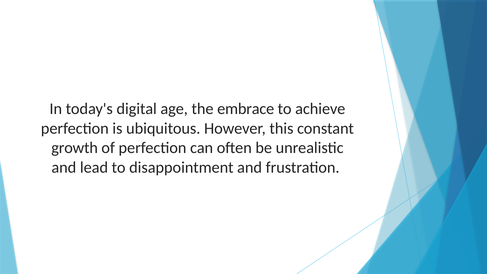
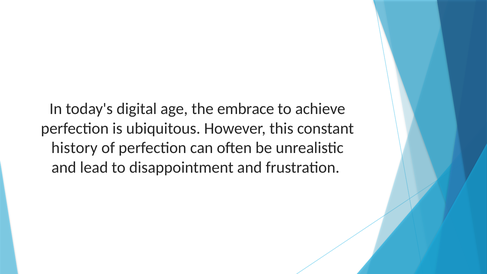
growth: growth -> history
